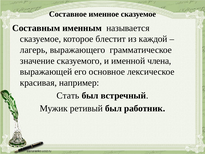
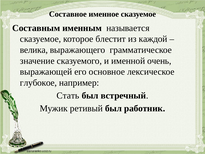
лагерь: лагерь -> велика
члена: члена -> очень
красивая: красивая -> глубокое
